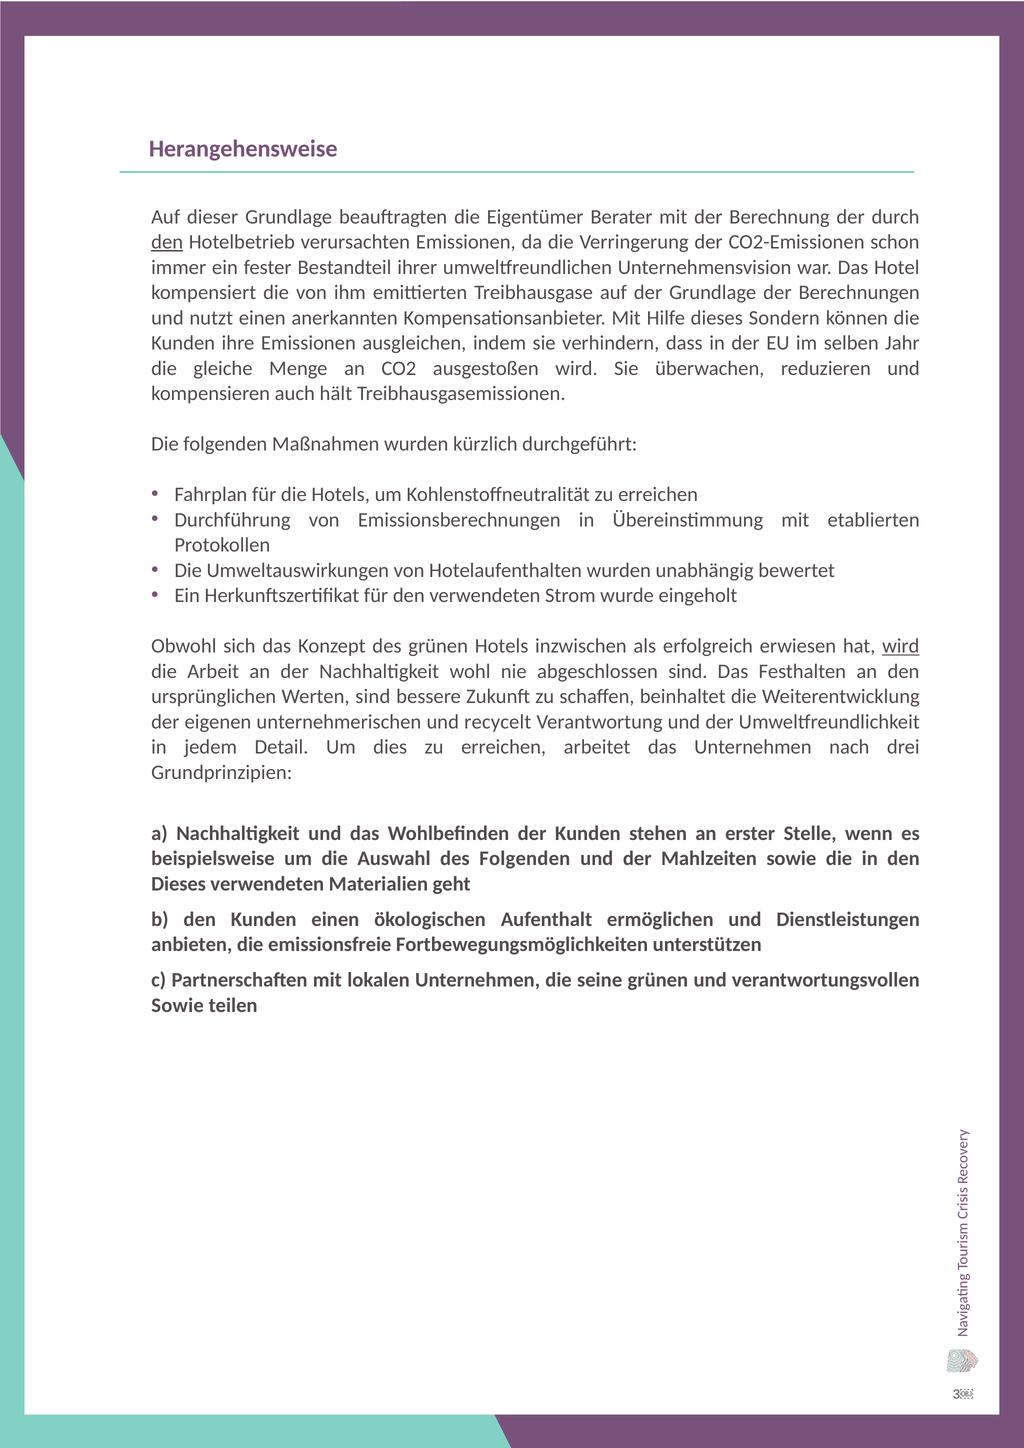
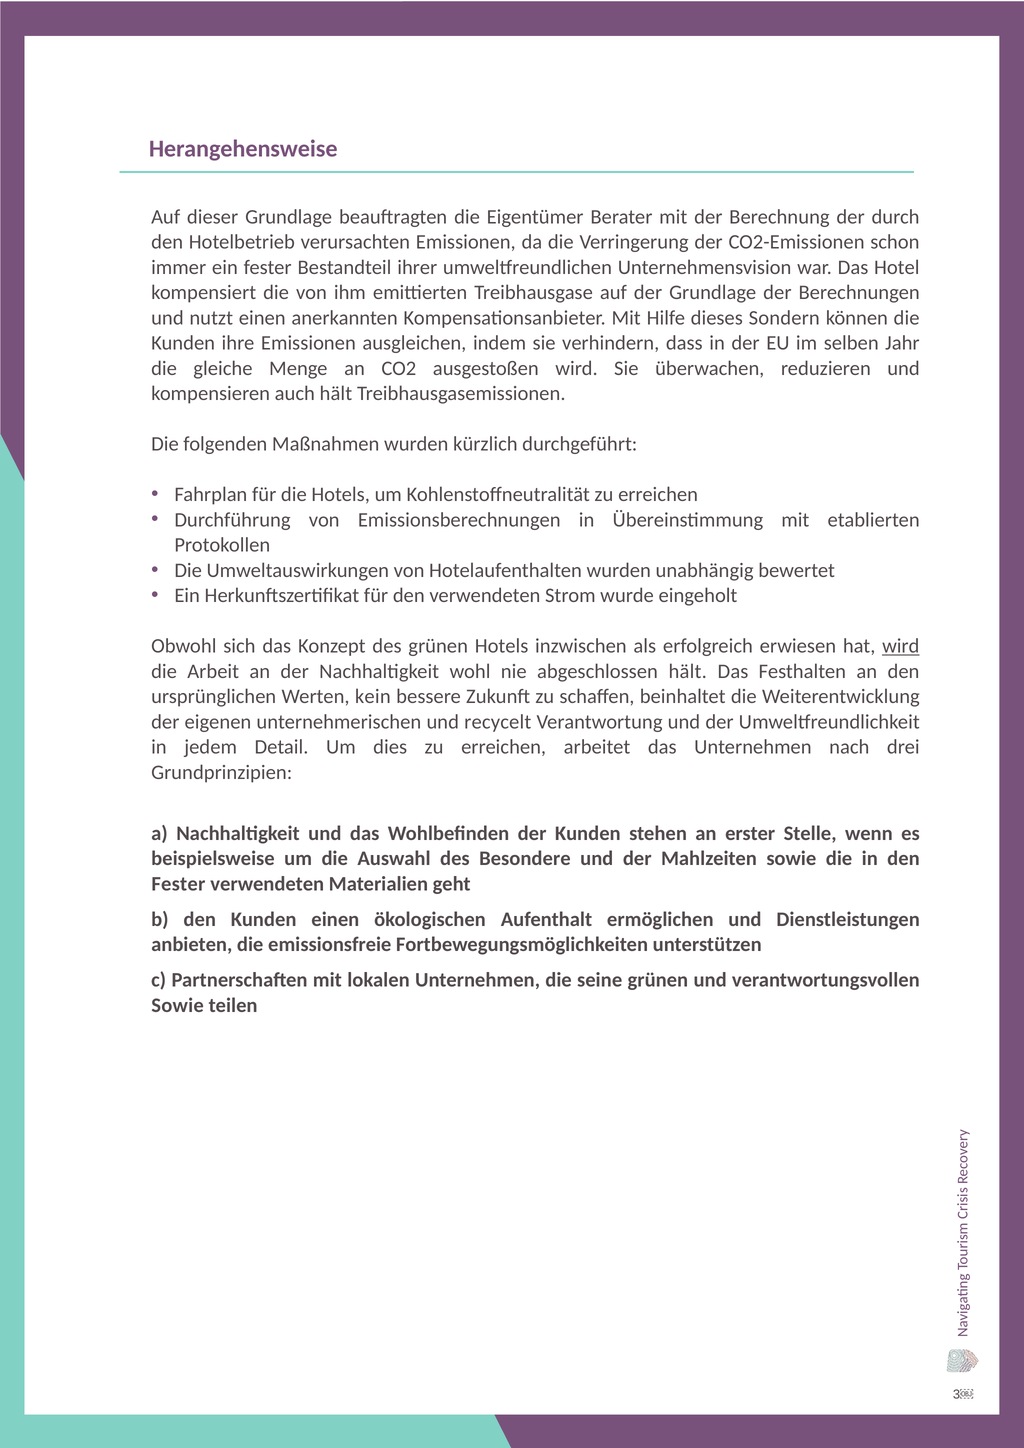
den at (167, 242) underline: present -> none
abgeschlossen sind: sind -> hält
Werten sind: sind -> kein
des Folgenden: Folgenden -> Besondere
Dieses at (179, 884): Dieses -> Fester
